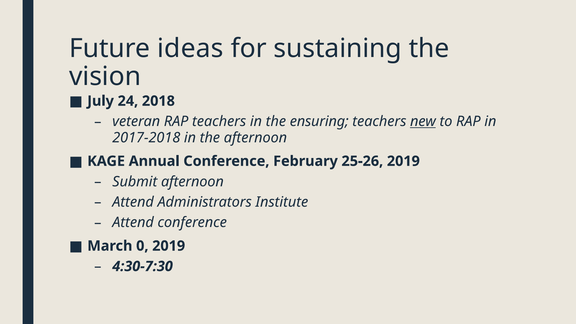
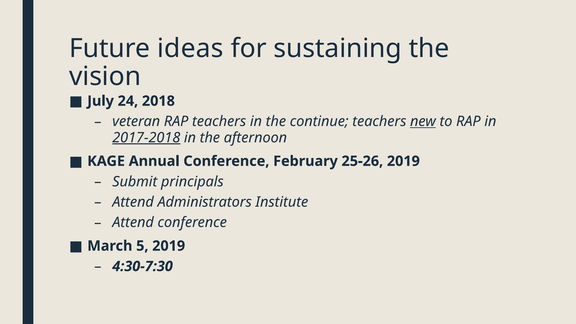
ensuring: ensuring -> continue
2017-2018 underline: none -> present
Submit afternoon: afternoon -> principals
0: 0 -> 5
